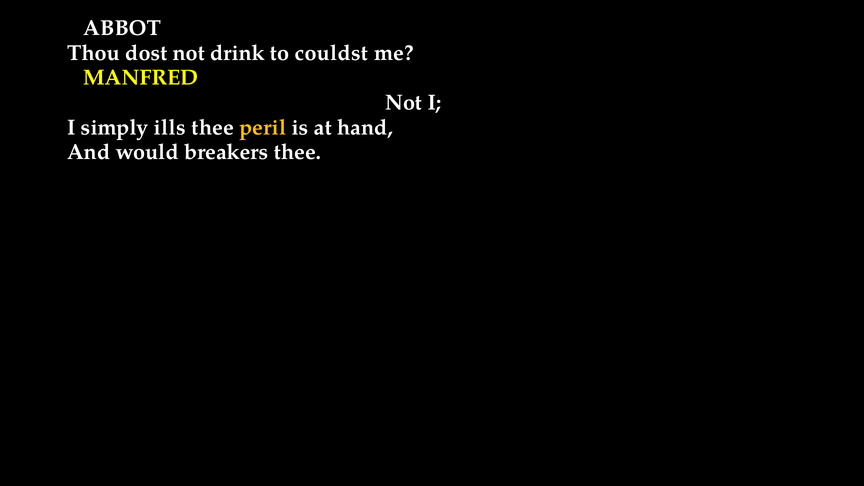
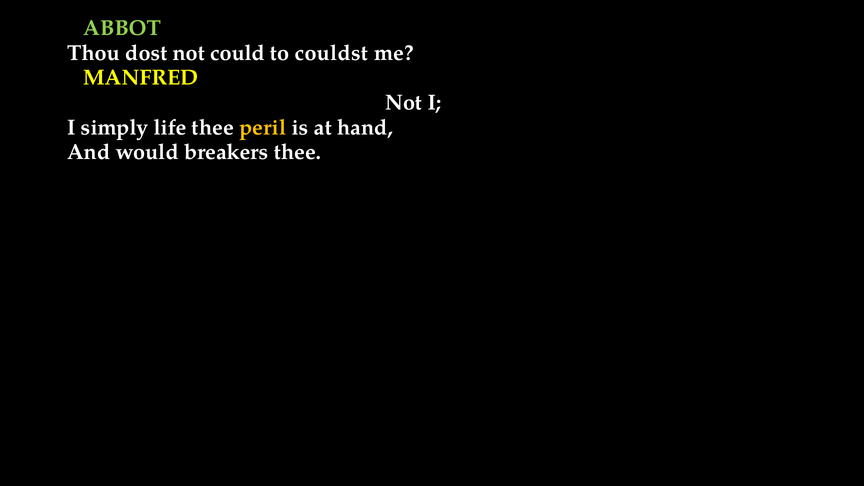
ABBOT colour: white -> light green
drink: drink -> could
ills: ills -> life
